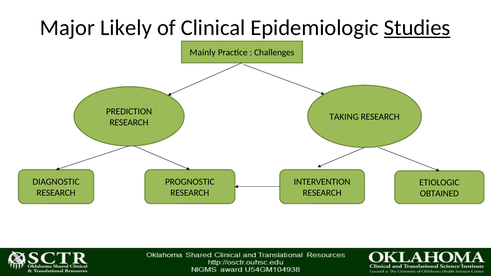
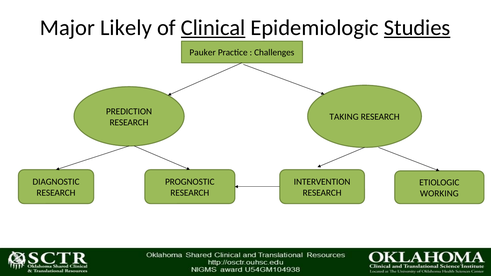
Clinical underline: none -> present
Mainly: Mainly -> Pauker
OBTAINED: OBTAINED -> WORKING
